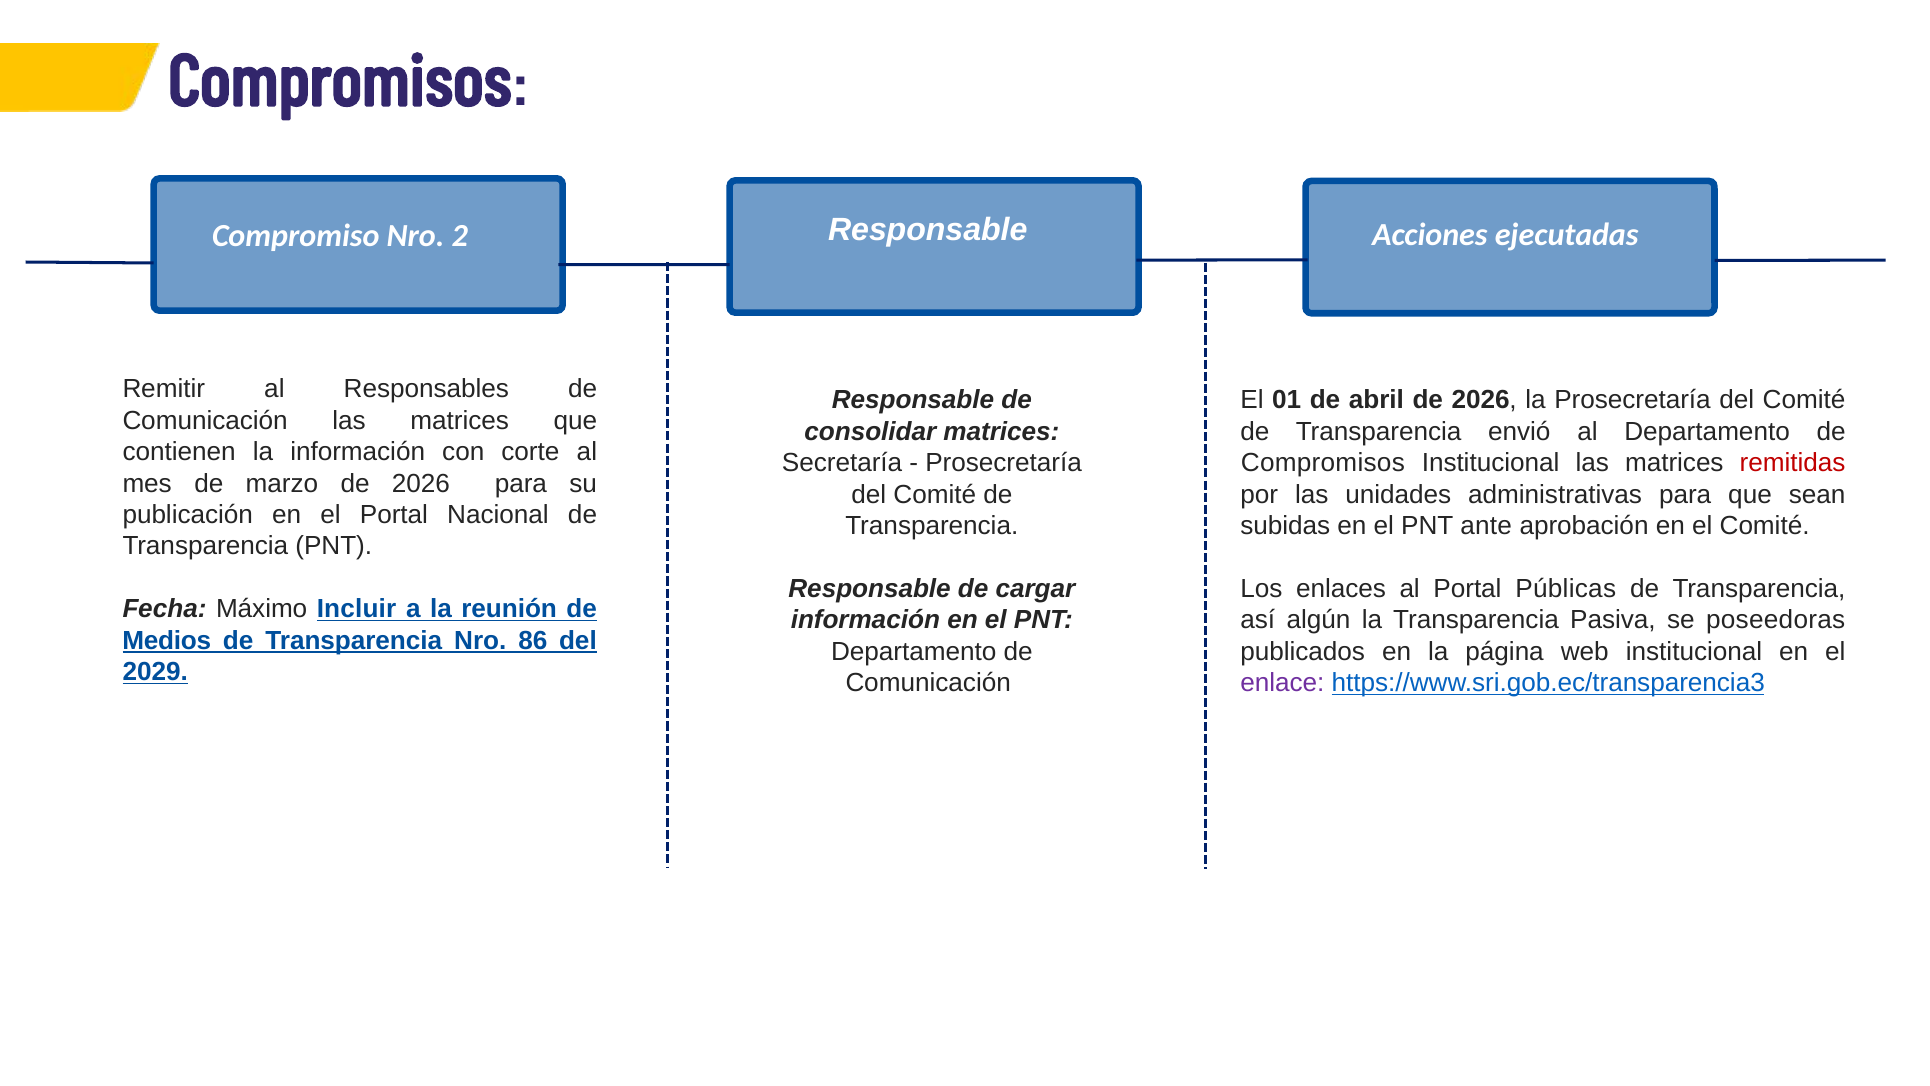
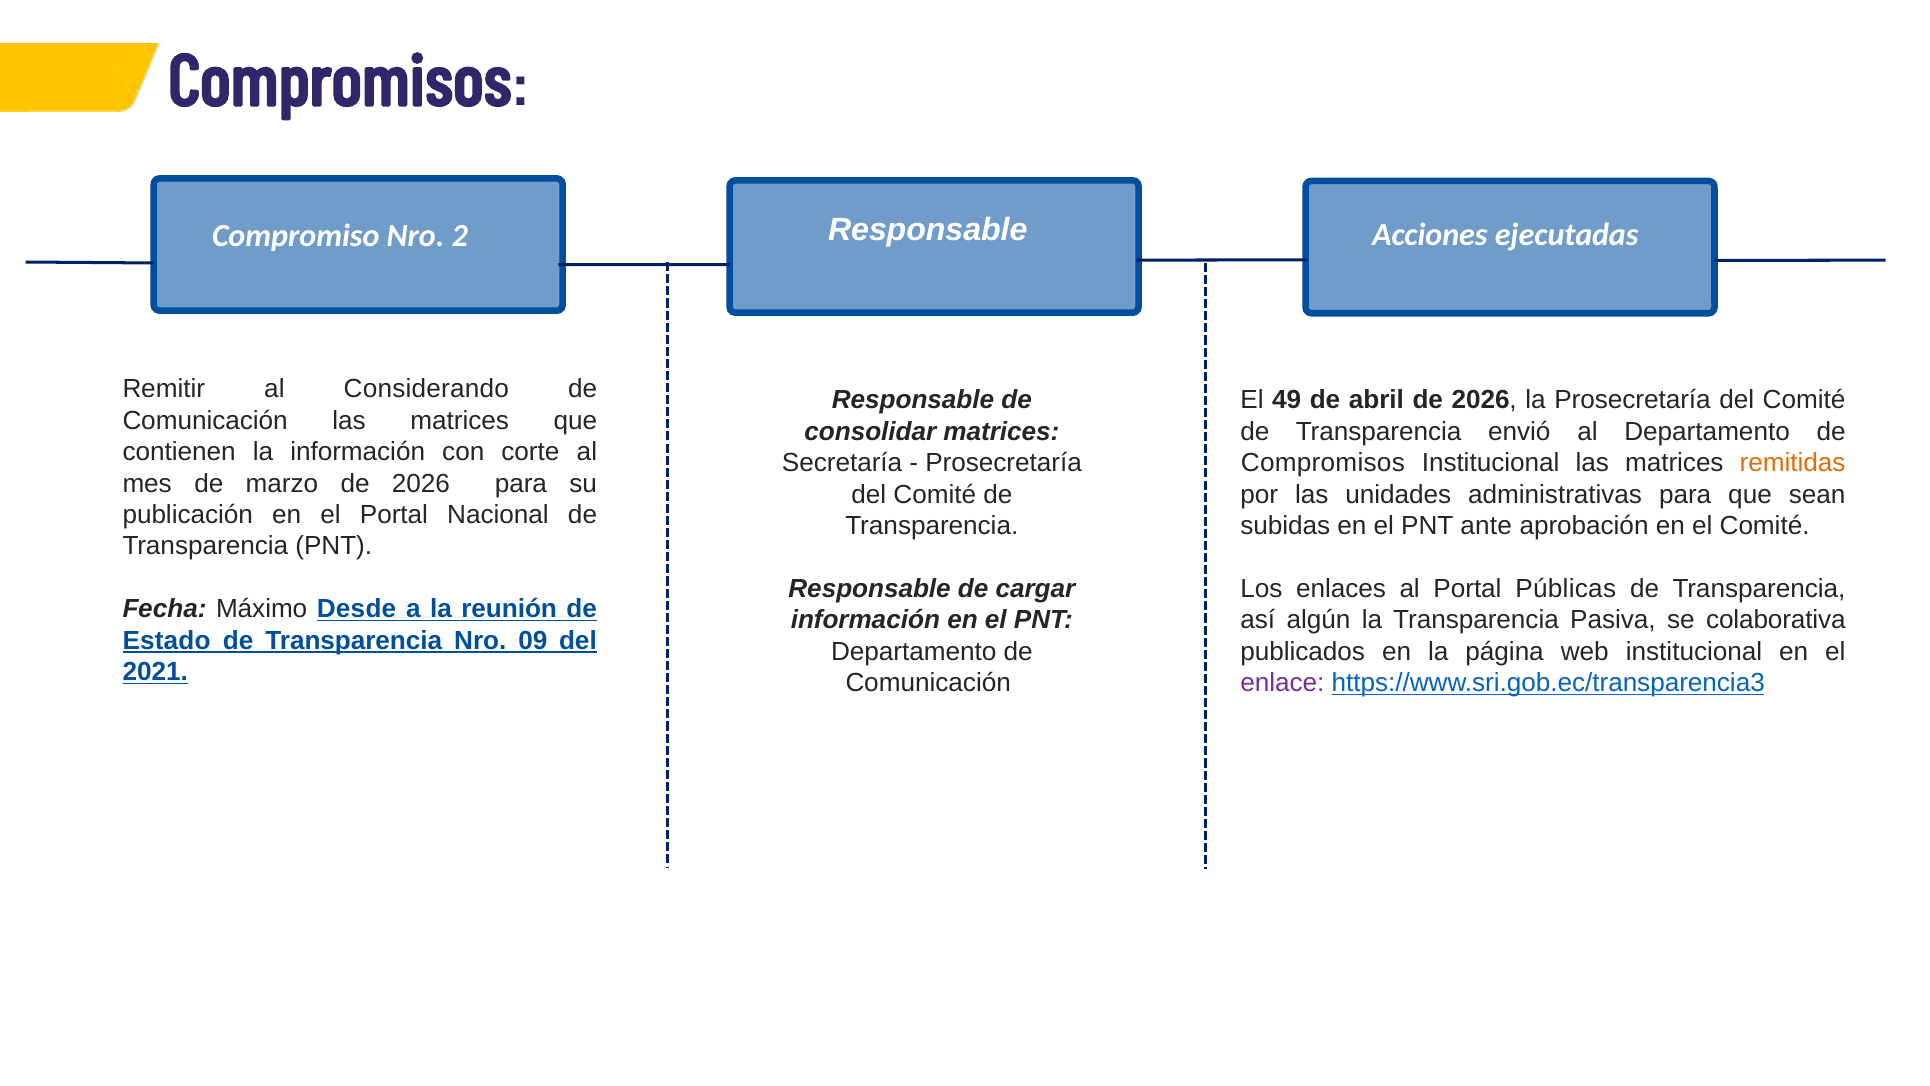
Responsables: Responsables -> Considerando
01: 01 -> 49
remitidas colour: red -> orange
Incluir: Incluir -> Desde
poseedoras: poseedoras -> colaborativa
Medios: Medios -> Estado
86: 86 -> 09
2029: 2029 -> 2021
